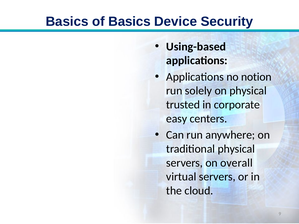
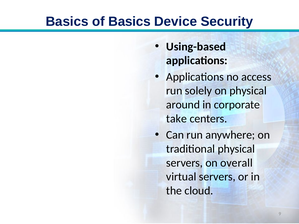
notion: notion -> access
trusted: trusted -> around
easy: easy -> take
